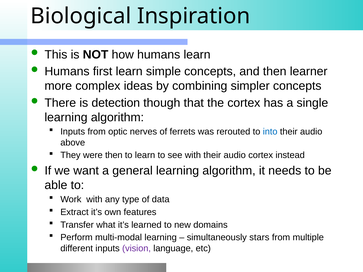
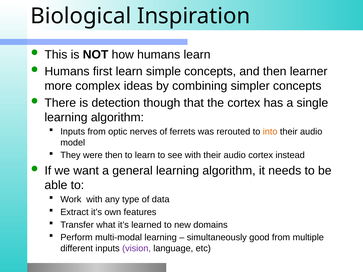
into colour: blue -> orange
above: above -> model
stars: stars -> good
